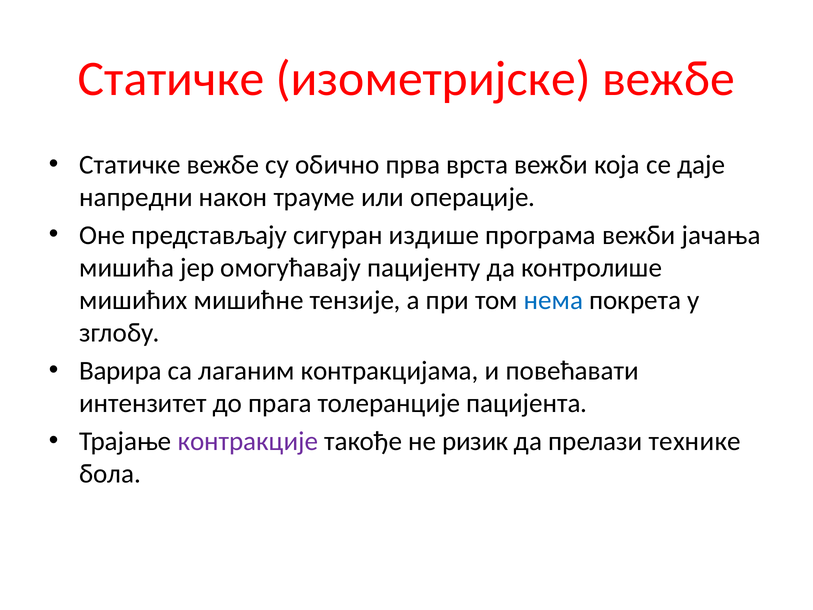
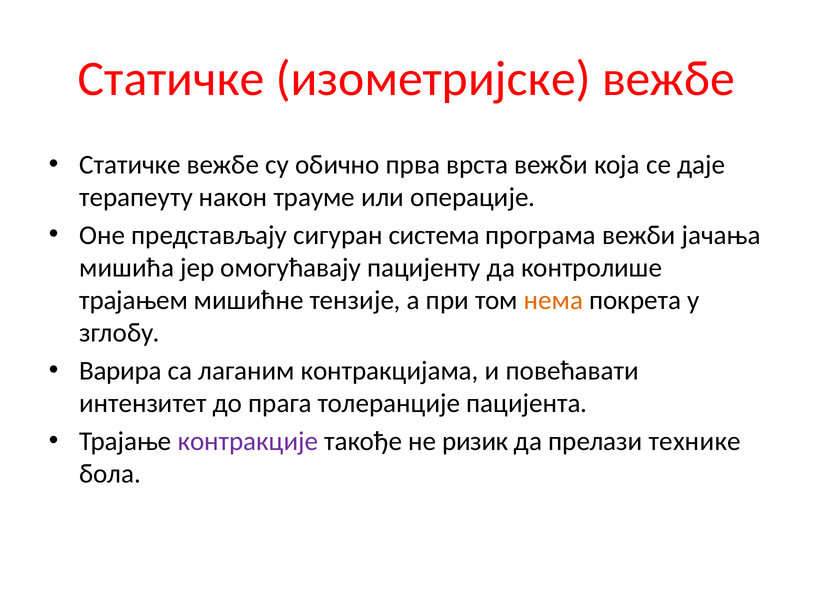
напредни: напредни -> терапеуту
издише: издише -> система
мишићих: мишићих -> трајањем
нема colour: blue -> orange
